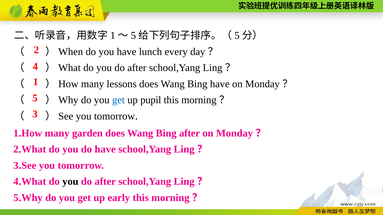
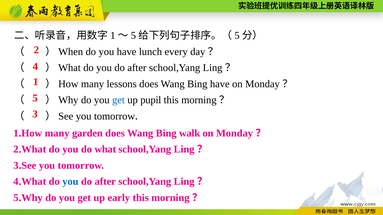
Bing after: after -> walk
do have: have -> what
you at (70, 182) colour: black -> blue
